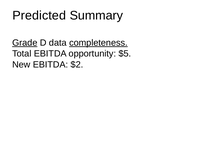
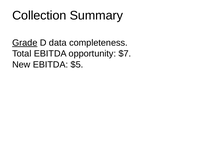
Predicted: Predicted -> Collection
completeness underline: present -> none
$5: $5 -> $7
$2: $2 -> $5
